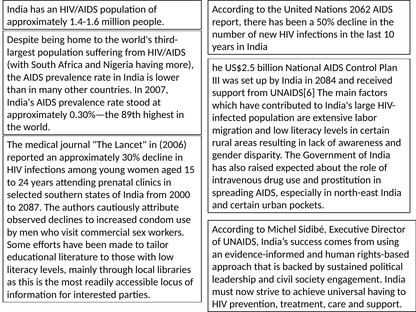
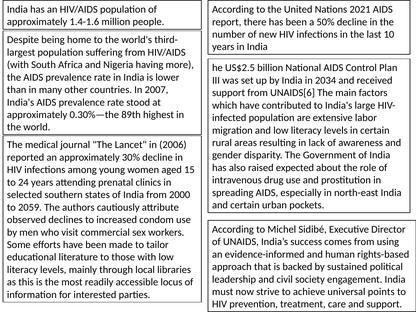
2062: 2062 -> 2021
2084: 2084 -> 2034
2087: 2087 -> 2059
universal having: having -> points
